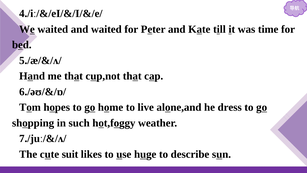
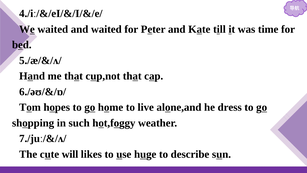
suit: suit -> will
